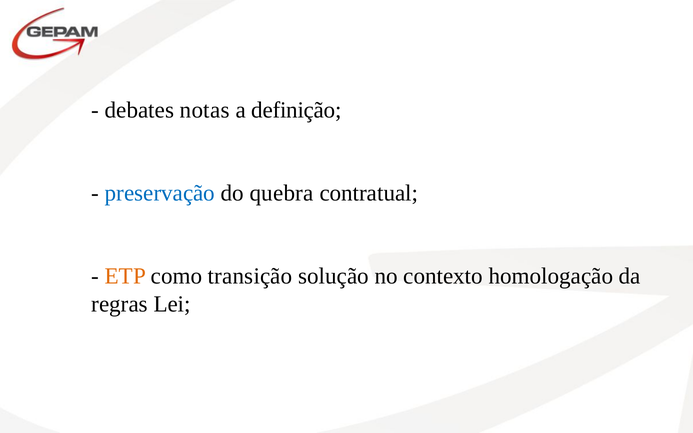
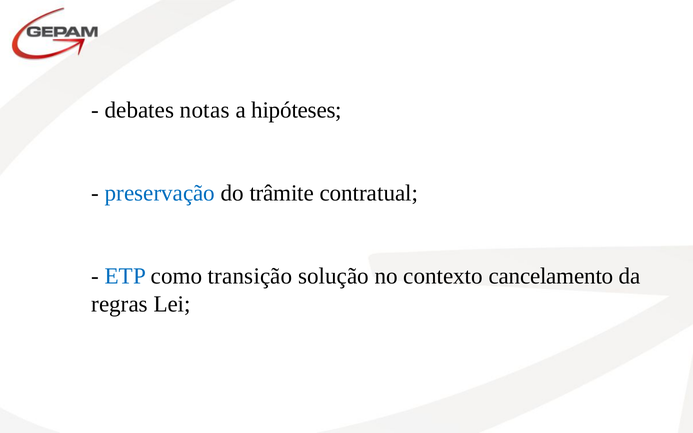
definição: definição -> hipóteses
quebra: quebra -> trâmite
ETP colour: orange -> blue
homologação: homologação -> cancelamento
